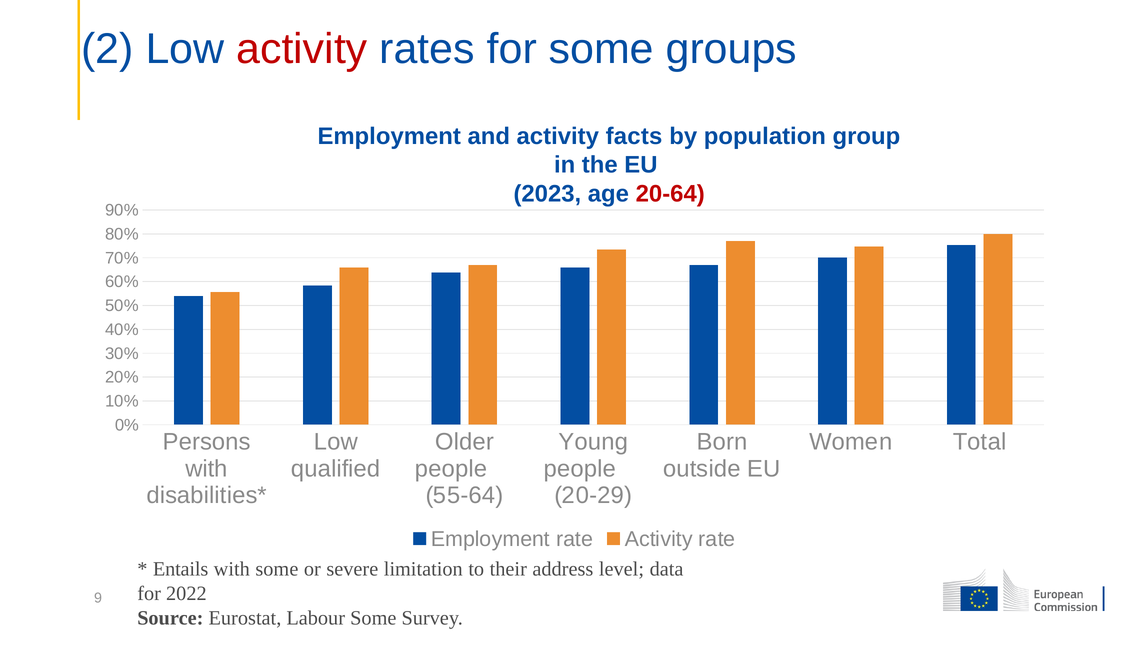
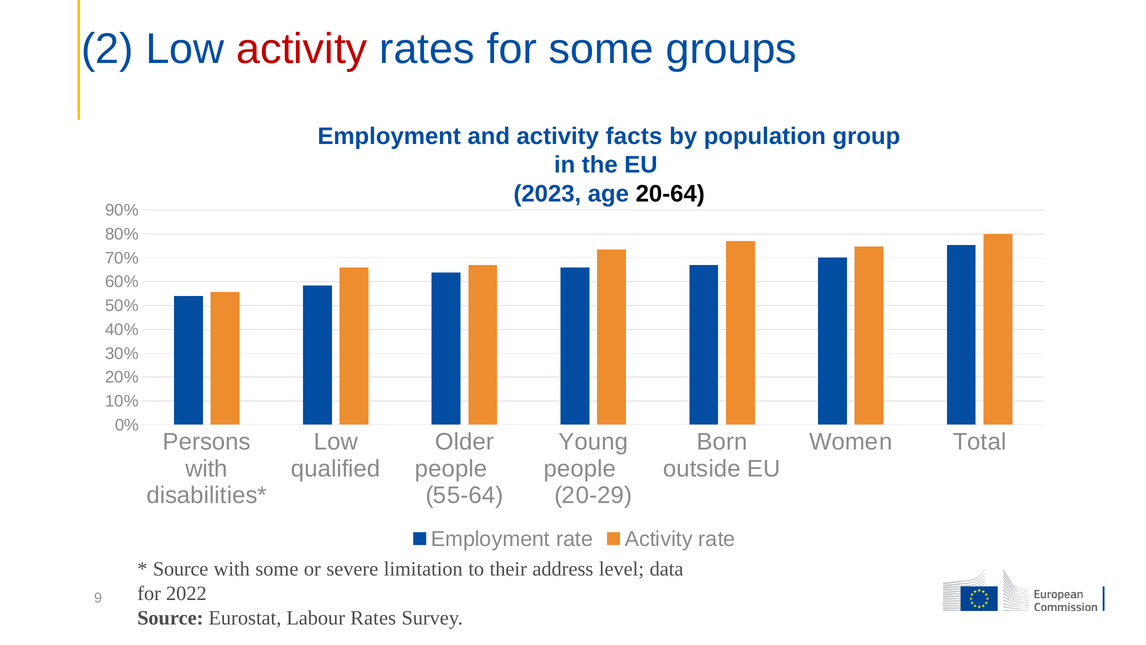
20-64 colour: red -> black
Entails at (181, 569): Entails -> Source
Labour Some: Some -> Rates
